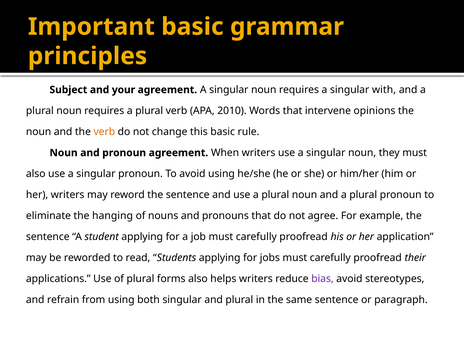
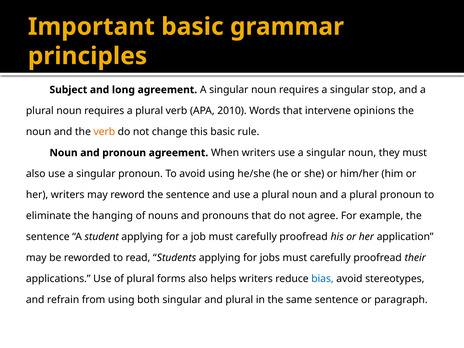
your: your -> long
with: with -> stop
bias colour: purple -> blue
